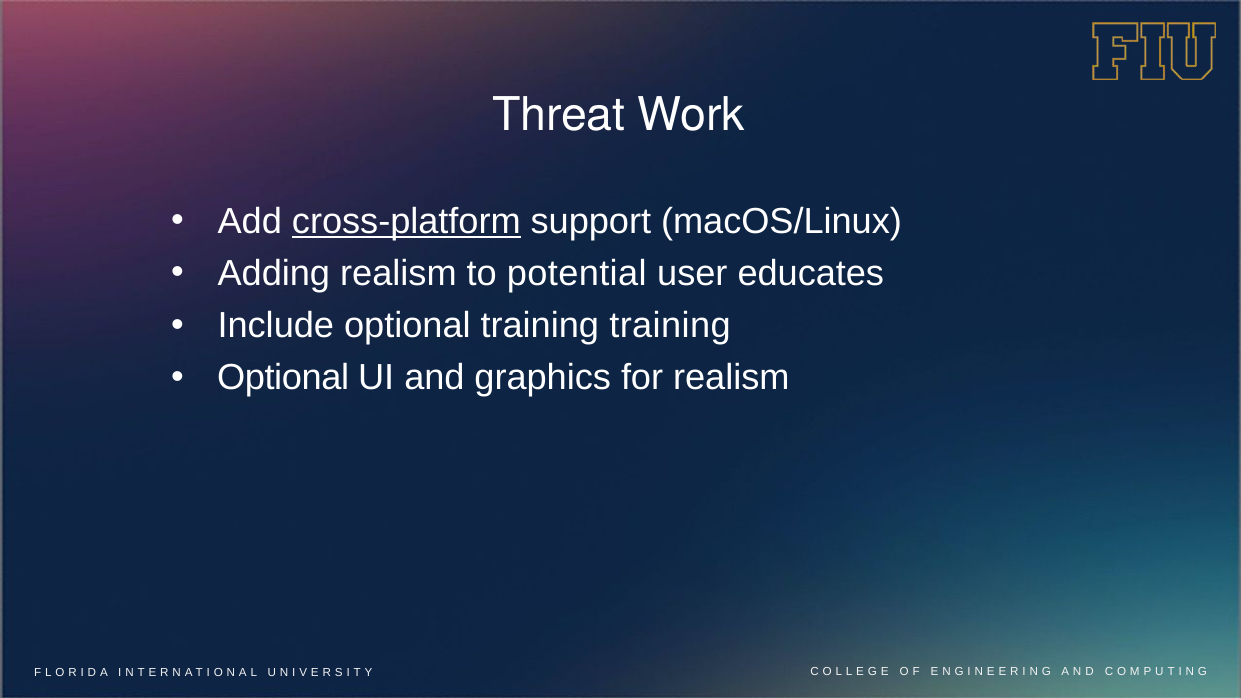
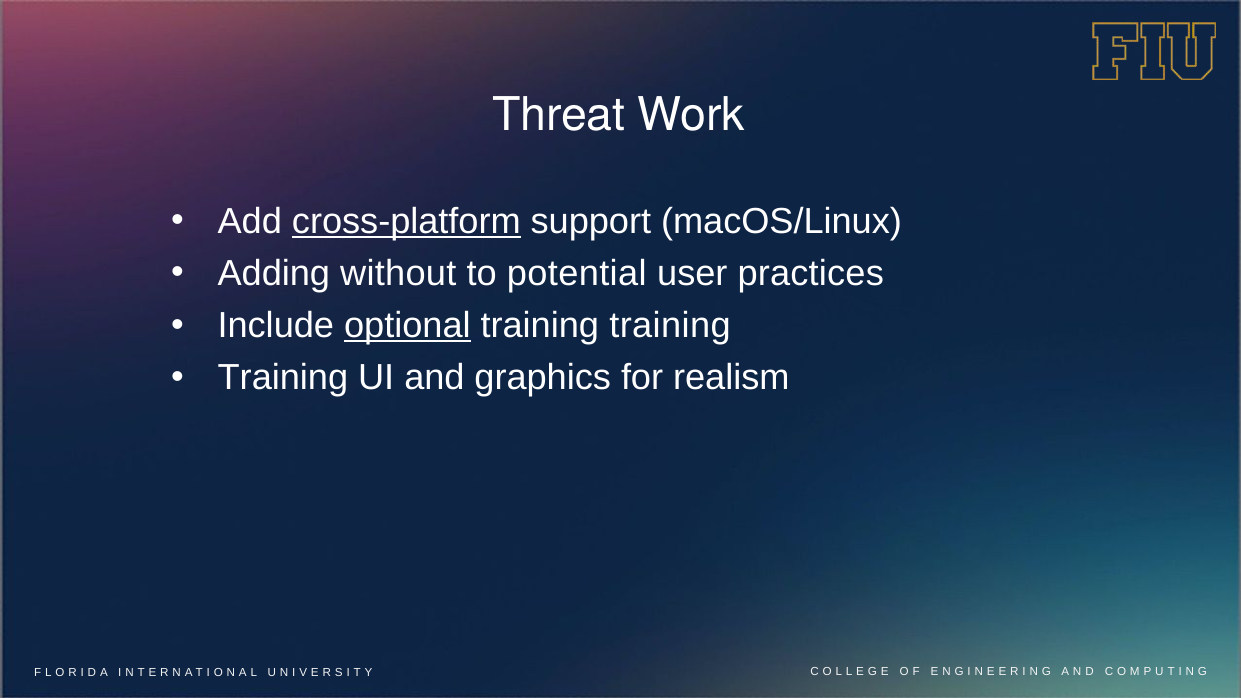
Adding realism: realism -> without
educates: educates -> practices
optional at (407, 326) underline: none -> present
Optional at (283, 378): Optional -> Training
